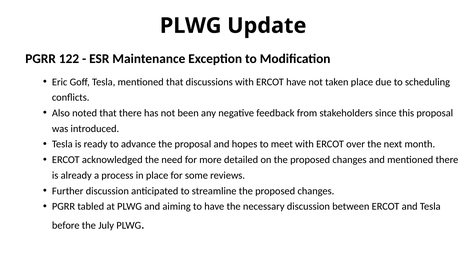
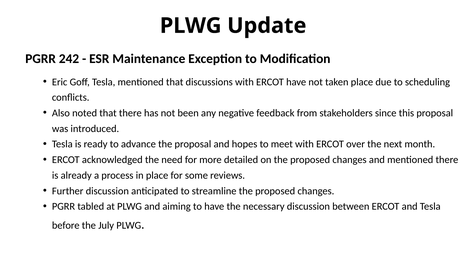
122: 122 -> 242
